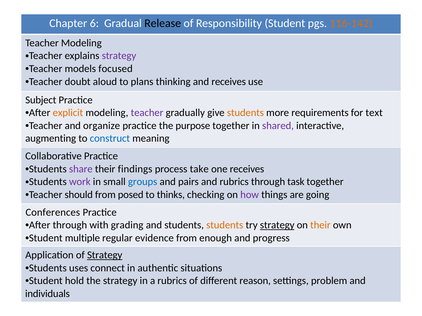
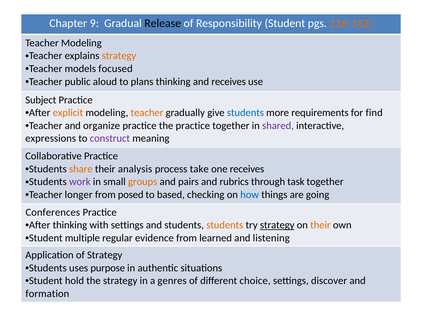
6: 6 -> 9
strategy at (119, 56) colour: purple -> orange
doubt: doubt -> public
teacher at (147, 113) colour: purple -> orange
students at (245, 113) colour: orange -> blue
text: text -> find
the purpose: purpose -> practice
augmenting: augmenting -> expressions
construct colour: blue -> purple
share colour: purple -> orange
findings: findings -> analysis
groups colour: blue -> orange
should: should -> longer
thinks: thinks -> based
how colour: purple -> blue
After through: through -> thinking
with grading: grading -> settings
enough: enough -> learned
progress: progress -> listening
Strategy at (105, 255) underline: present -> none
connect: connect -> purpose
a rubrics: rubrics -> genres
reason: reason -> choice
problem: problem -> discover
individuals: individuals -> formation
